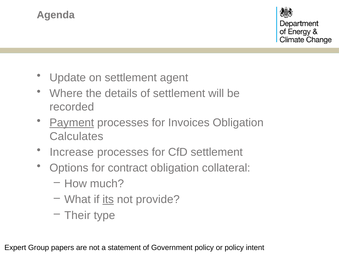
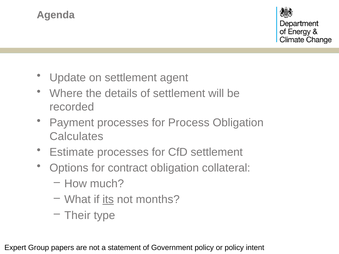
Payment underline: present -> none
Invoices: Invoices -> Process
Increase: Increase -> Estimate
provide: provide -> months
